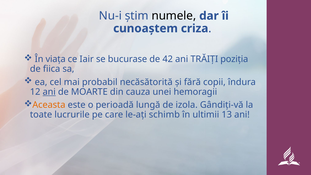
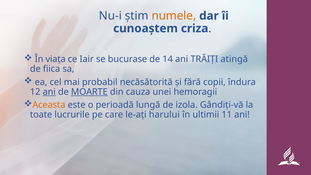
numele colour: black -> orange
42: 42 -> 14
poziția: poziția -> atingă
MOARTE underline: none -> present
schimb: schimb -> harului
13: 13 -> 11
